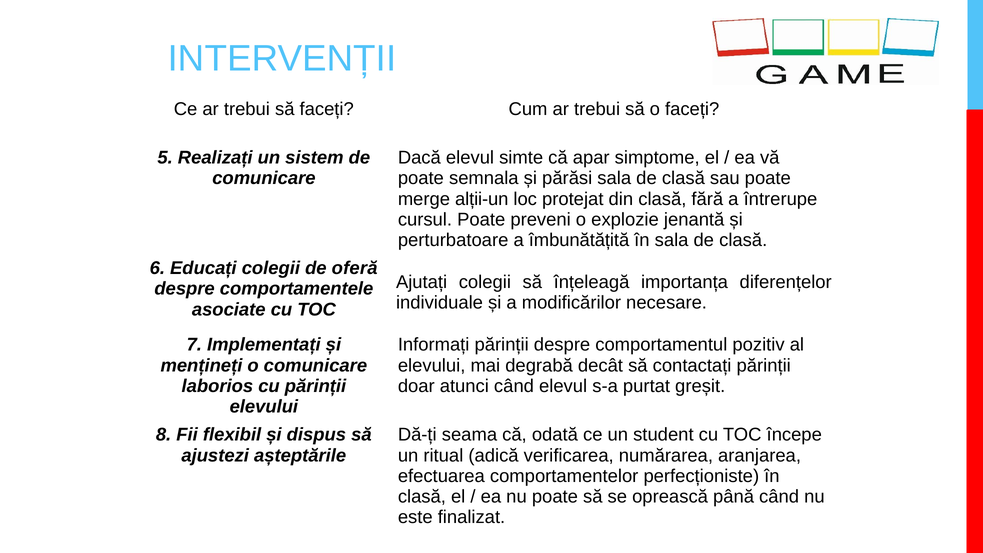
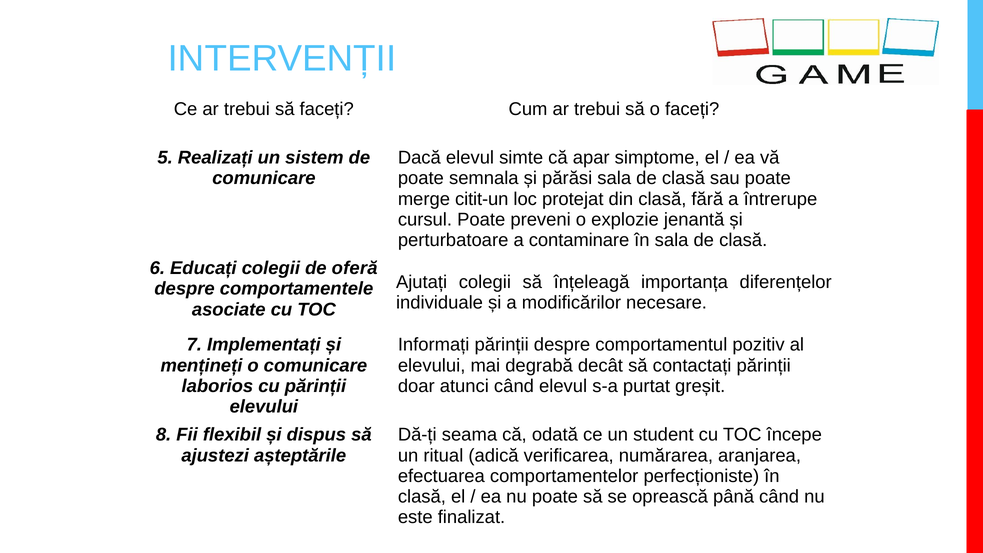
alții-un: alții-un -> citit-un
îmbunătățită: îmbunătățită -> contaminare
